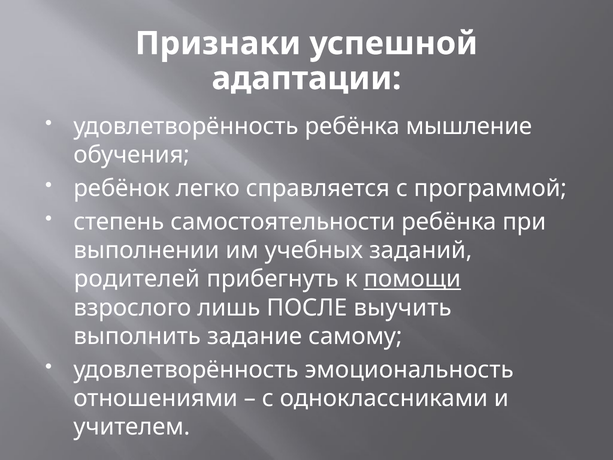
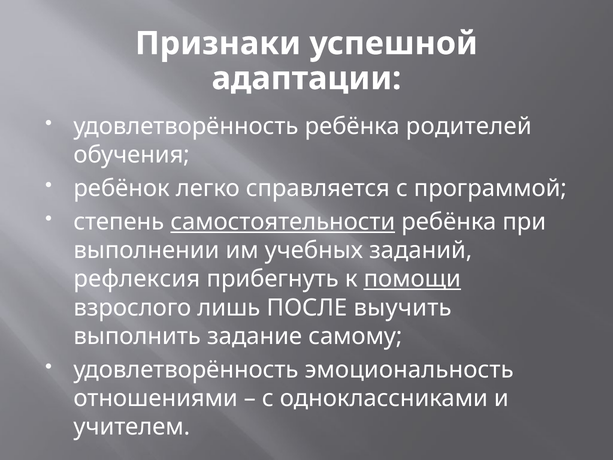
мышление: мышление -> родителей
самостоятельности underline: none -> present
родителей: родителей -> рефлексия
